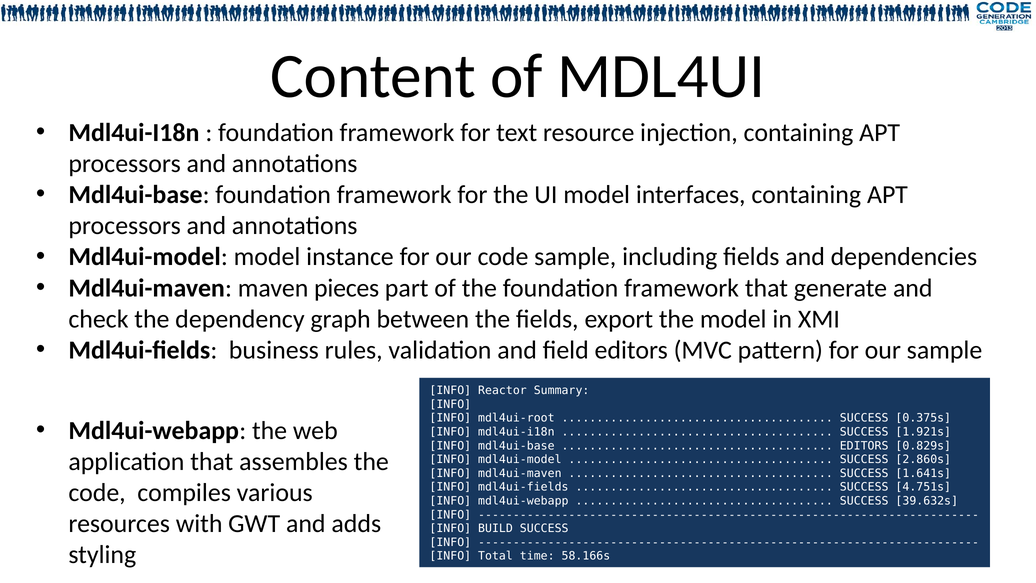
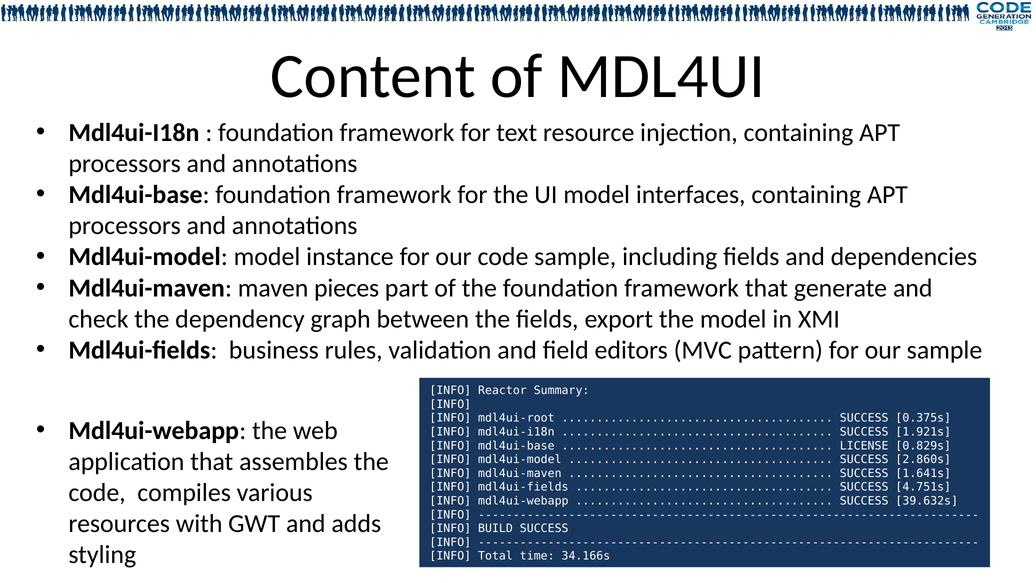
EDITORS at (864, 446): EDITORS -> LICENSE
58.166s: 58.166s -> 34.166s
